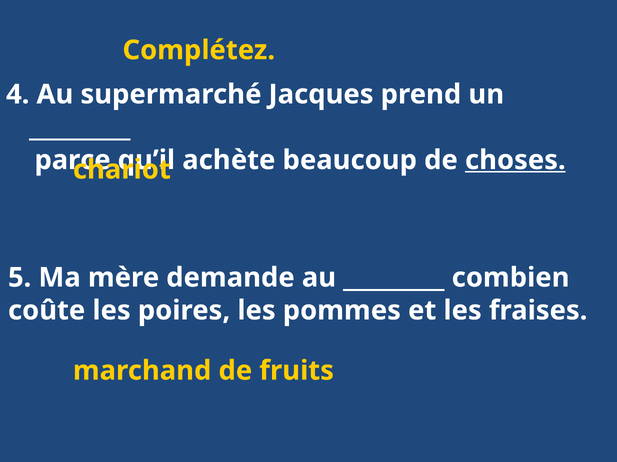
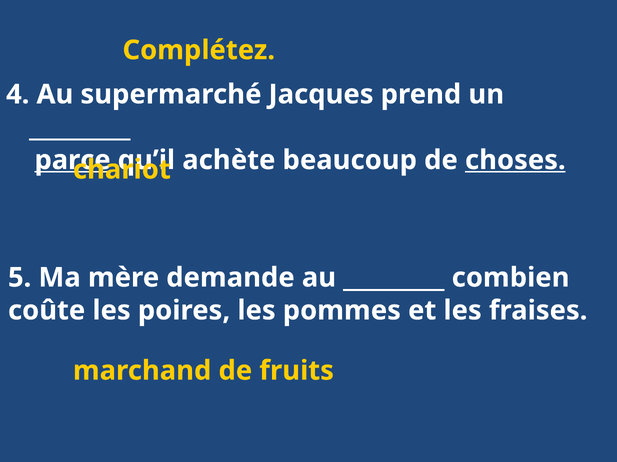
parce underline: none -> present
